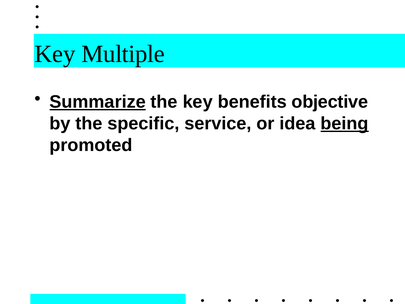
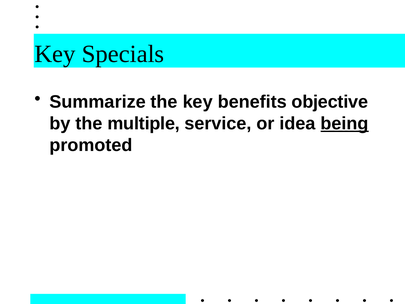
Multiple: Multiple -> Specials
Summarize underline: present -> none
specific: specific -> multiple
